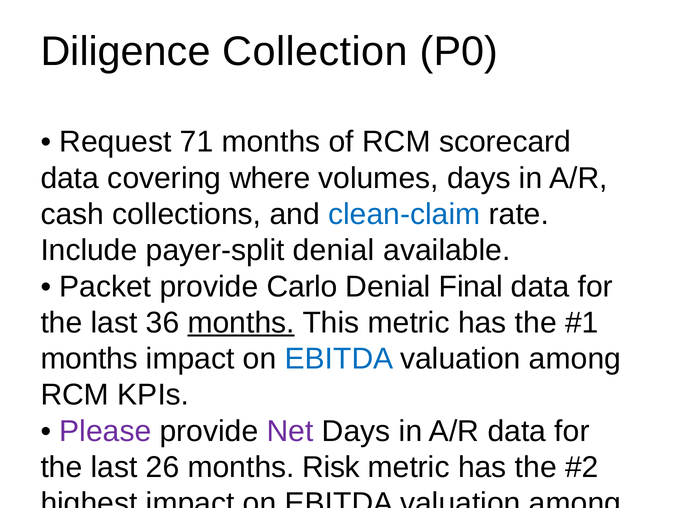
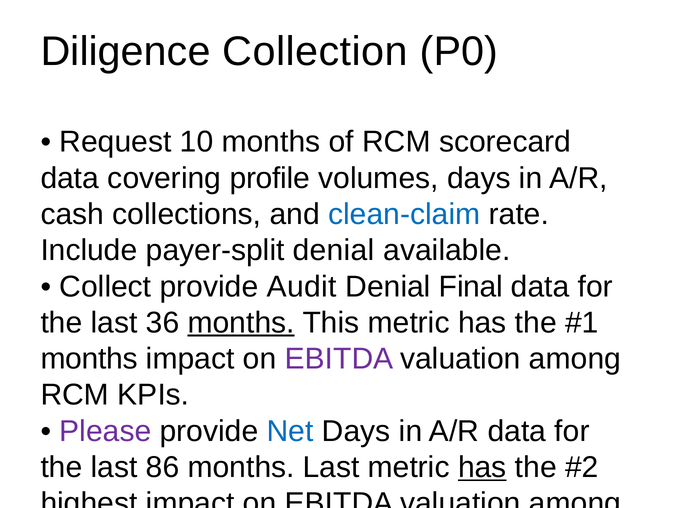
71: 71 -> 10
where: where -> profile
Packet at (105, 286): Packet -> Collect
Carlo: Carlo -> Audit
EBITDA at (339, 359) colour: blue -> purple
Net at (290, 431) colour: purple -> blue
26: 26 -> 86
months Risk: Risk -> Last
has at (482, 467) underline: none -> present
